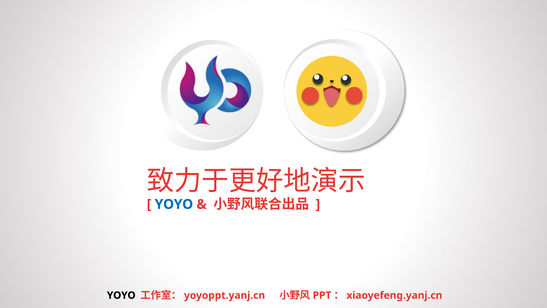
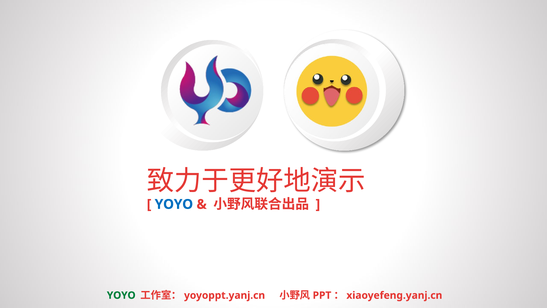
YOYO at (121, 295) colour: black -> green
